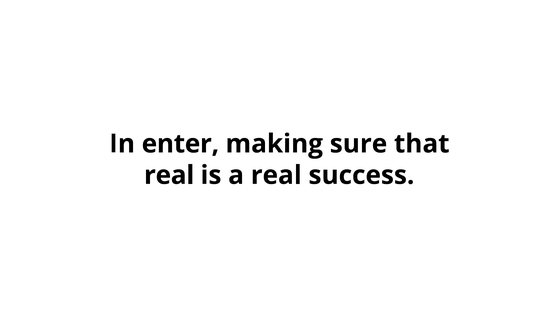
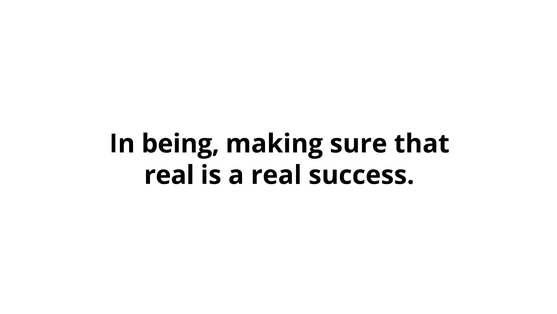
enter: enter -> being
